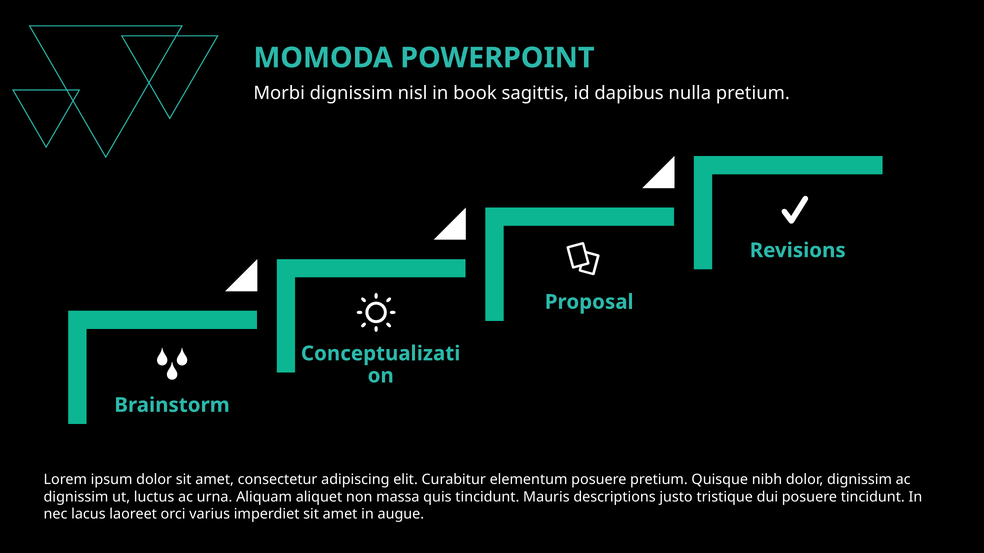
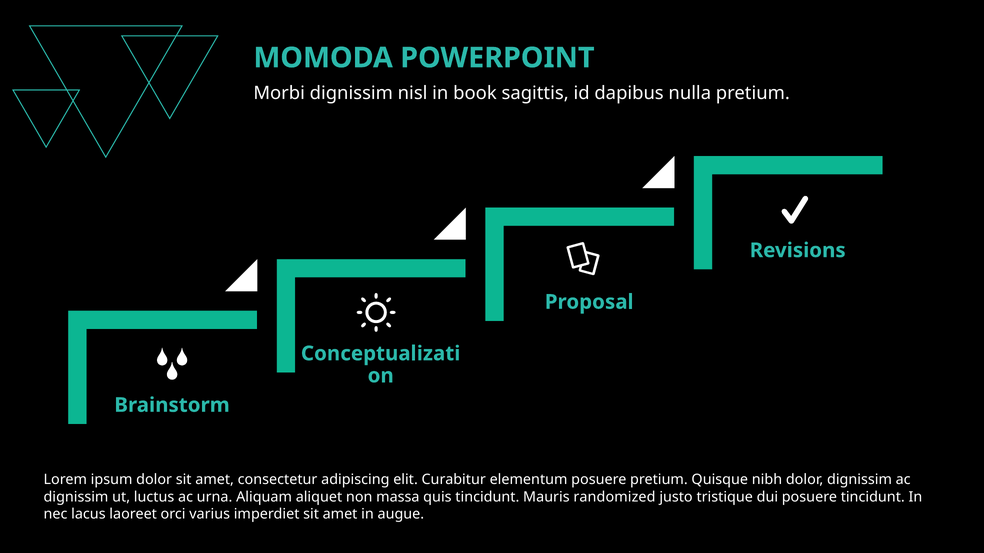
descriptions: descriptions -> randomized
